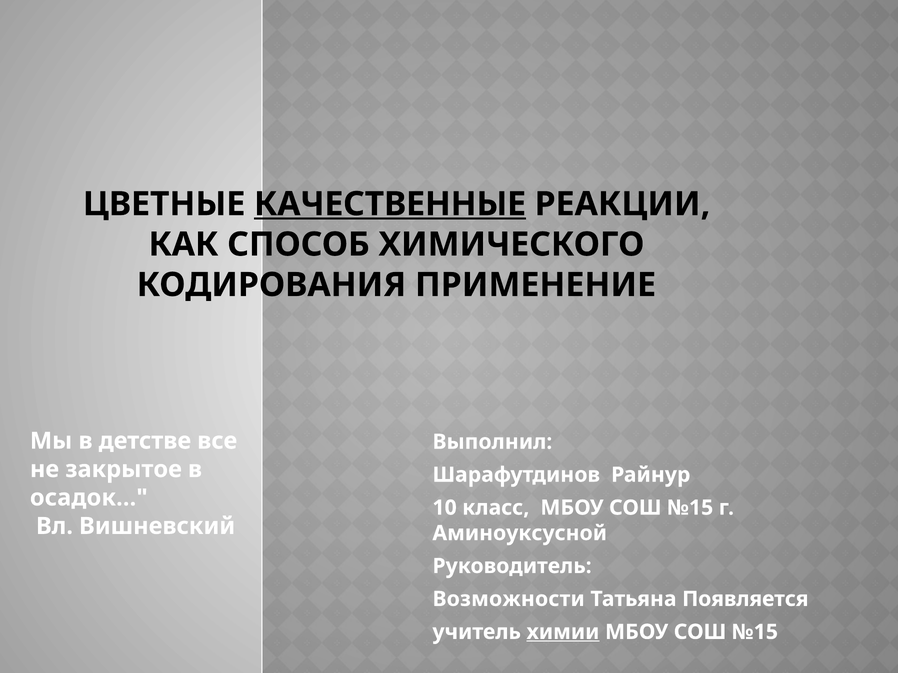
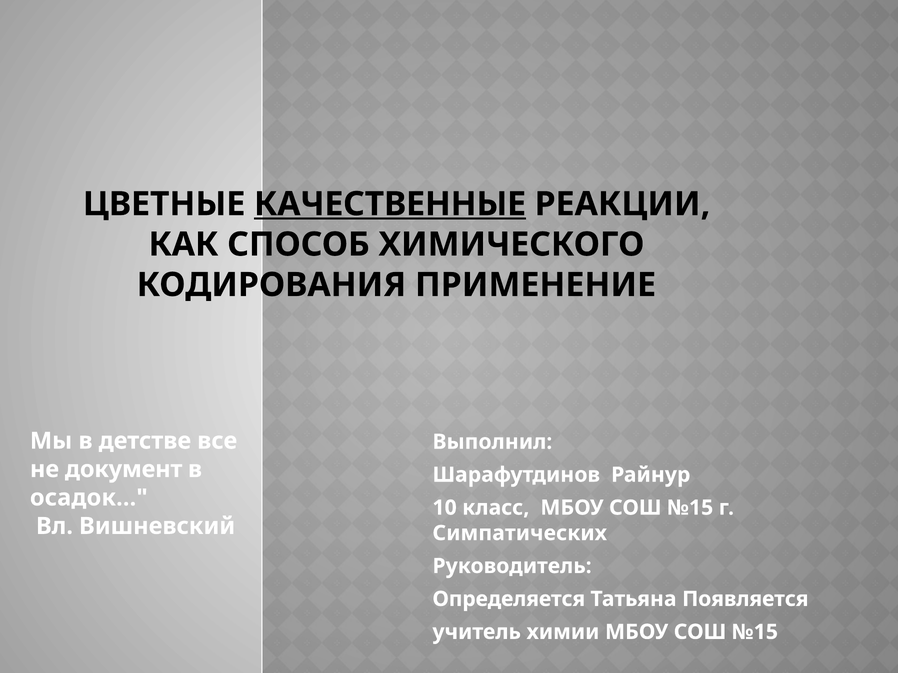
закрытое: закрытое -> документ
Аминоуксусной: Аминоуксусной -> Симпатических
Возможности: Возможности -> Определяется
химии underline: present -> none
